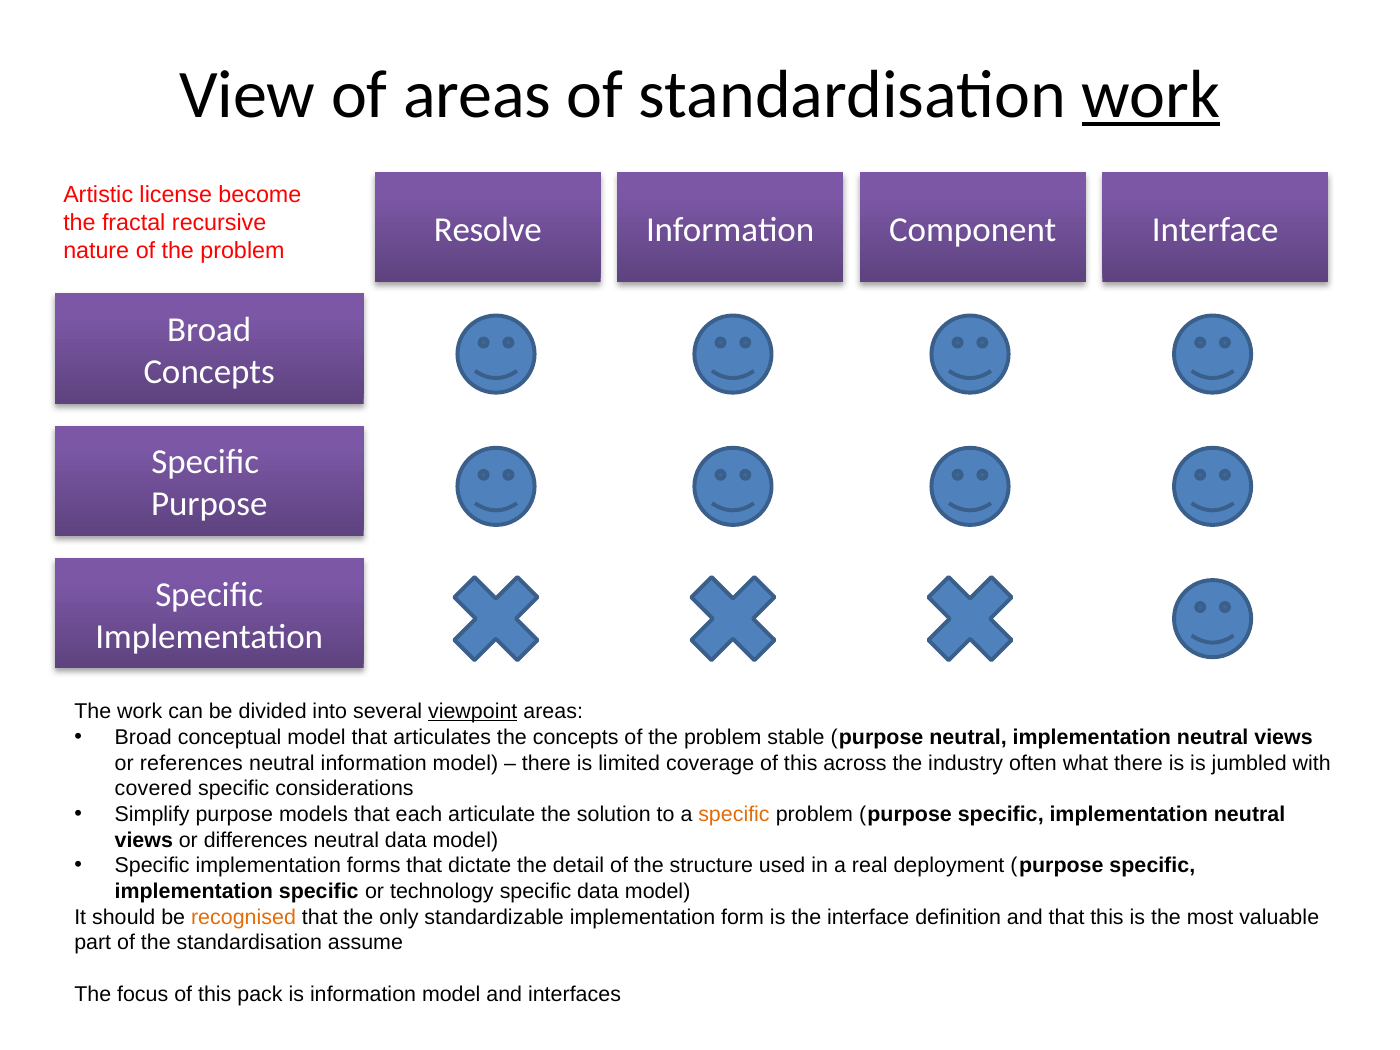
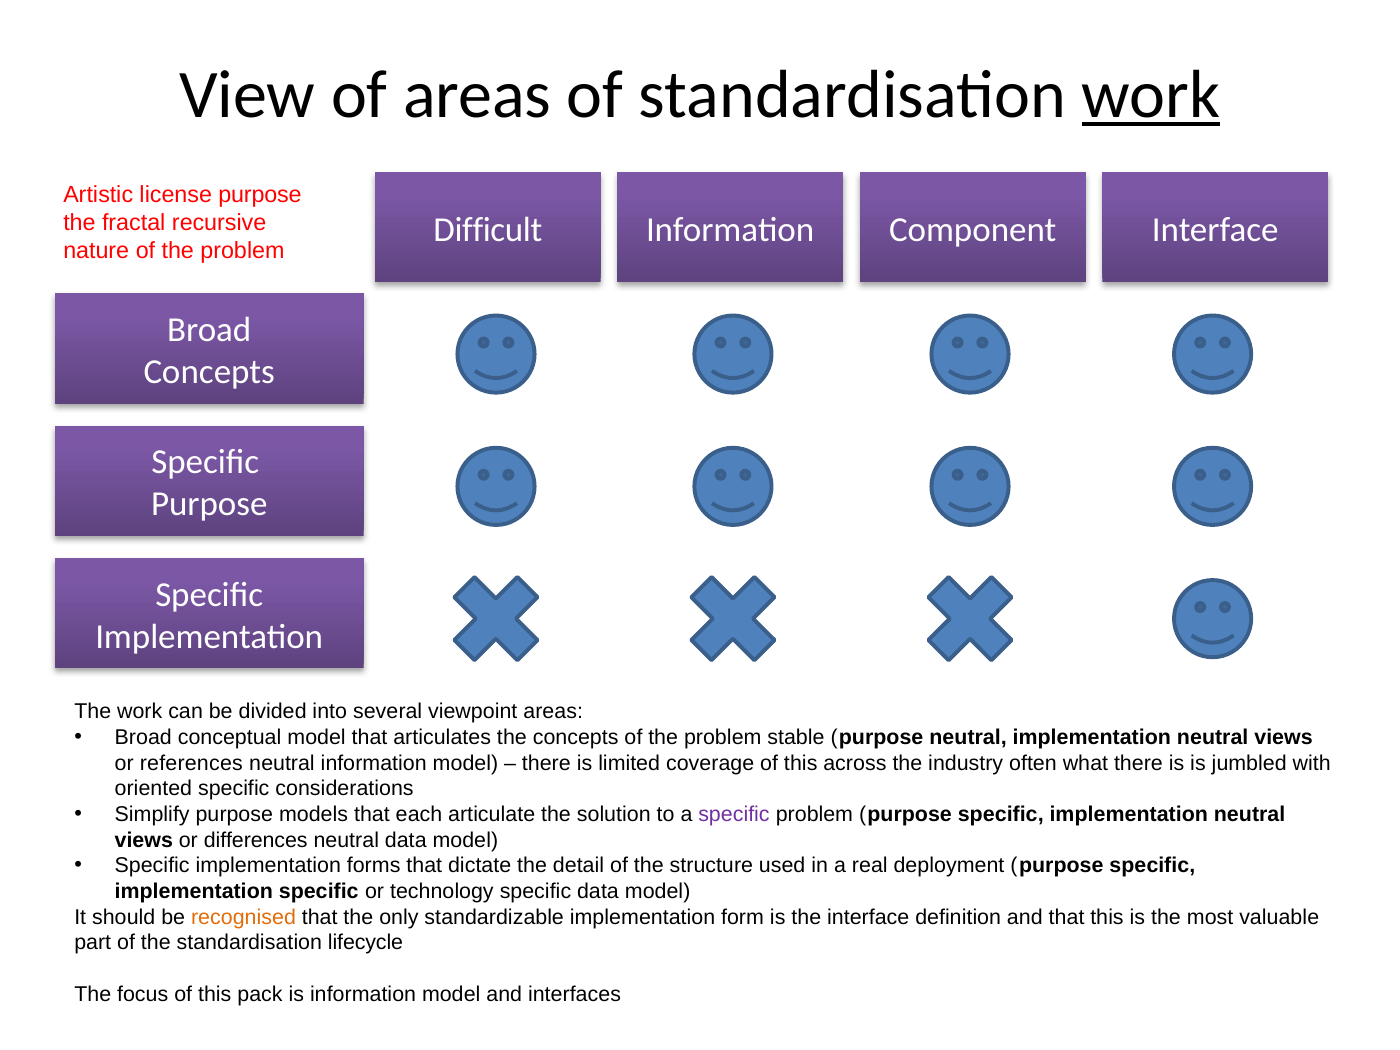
license become: become -> purpose
Resolve: Resolve -> Difficult
viewpoint underline: present -> none
covered: covered -> oriented
specific at (734, 814) colour: orange -> purple
assume: assume -> lifecycle
